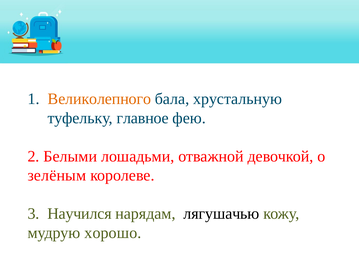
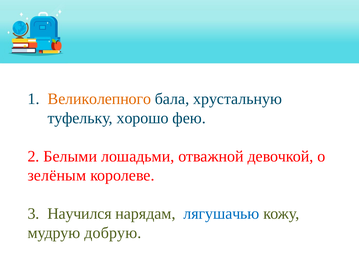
главное: главное -> хорошо
лягушачью colour: black -> blue
хорошо: хорошо -> добрую
